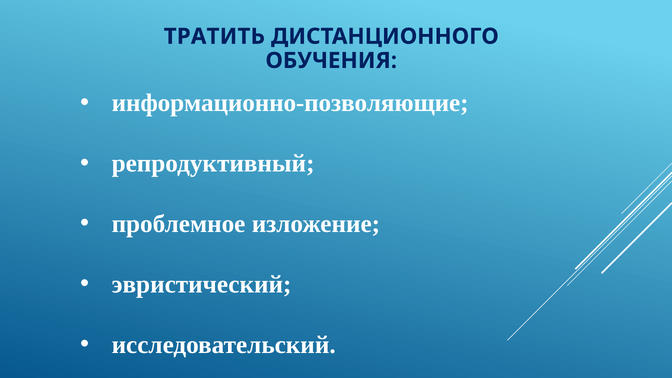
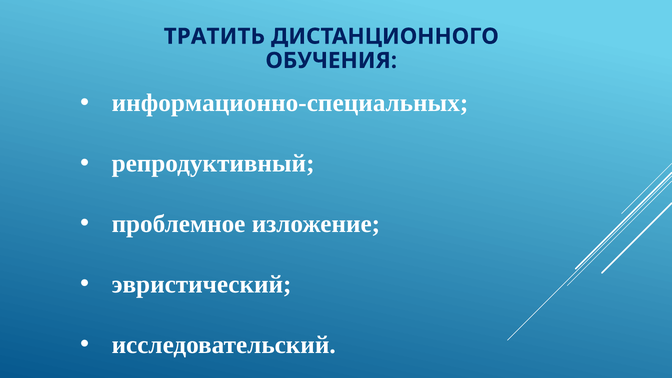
информационно-позволяющие: информационно-позволяющие -> информационно-специальных
